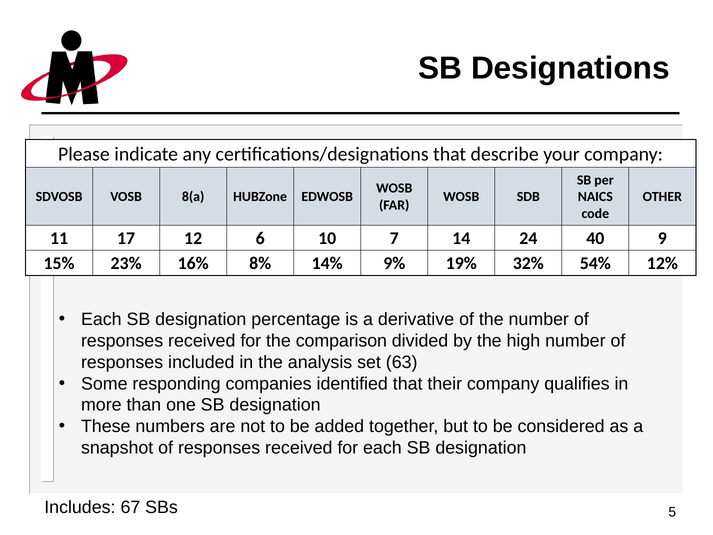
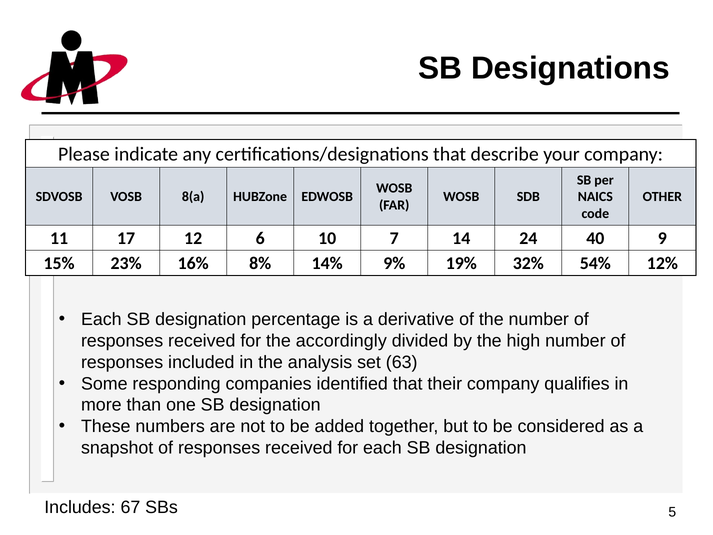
comparison: comparison -> accordingly
